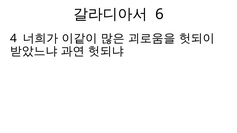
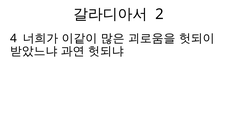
6: 6 -> 2
